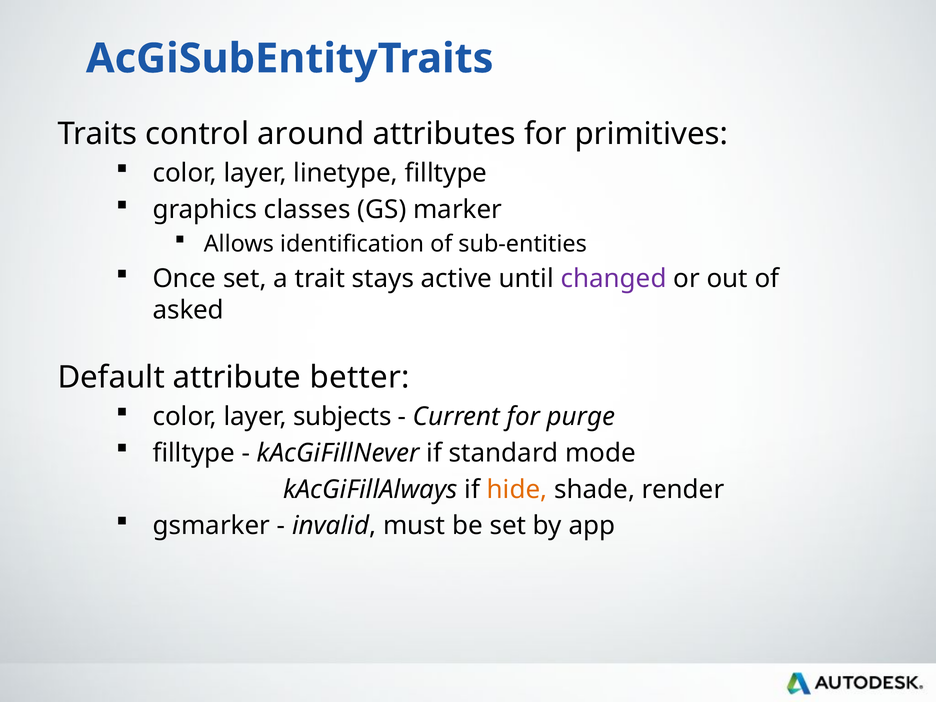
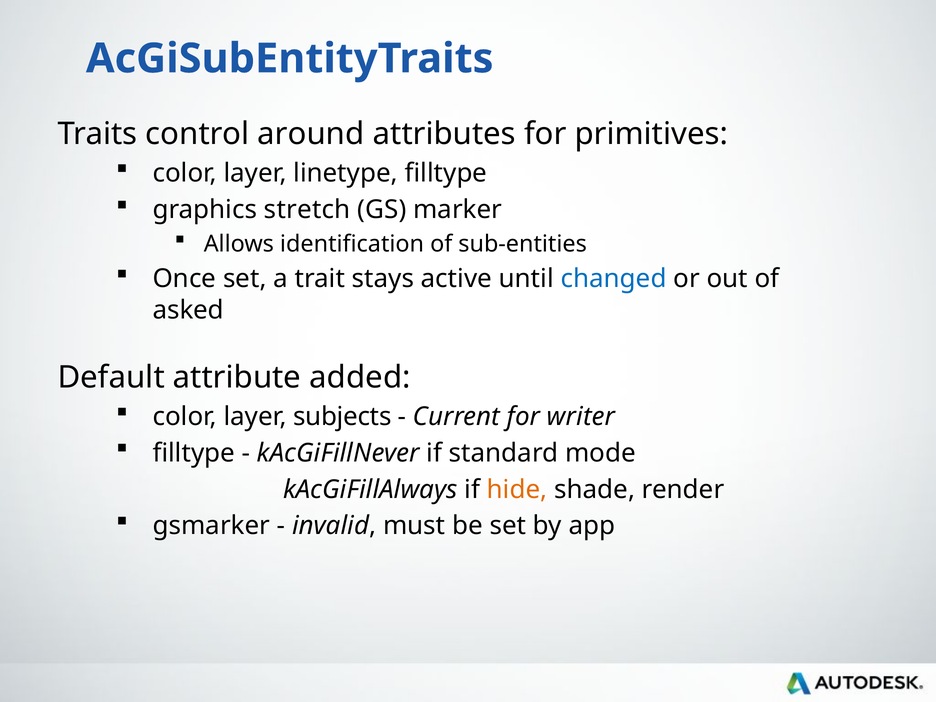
classes: classes -> stretch
changed colour: purple -> blue
better: better -> added
purge: purge -> writer
